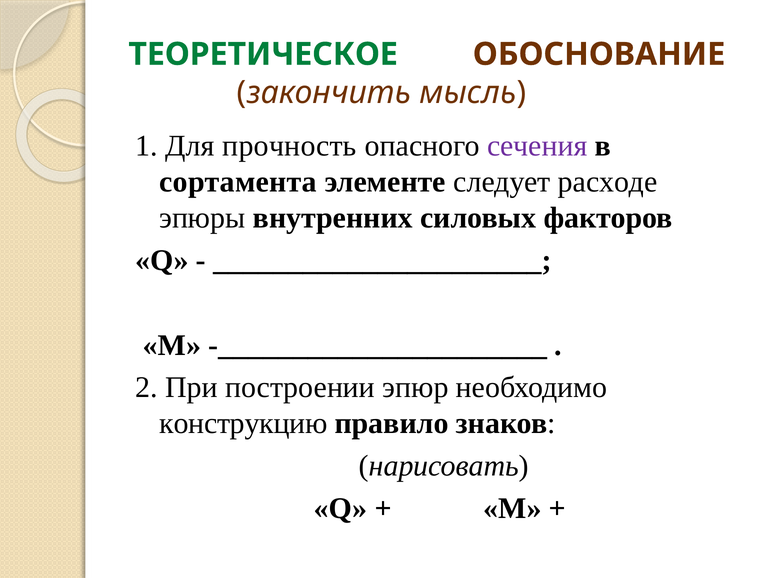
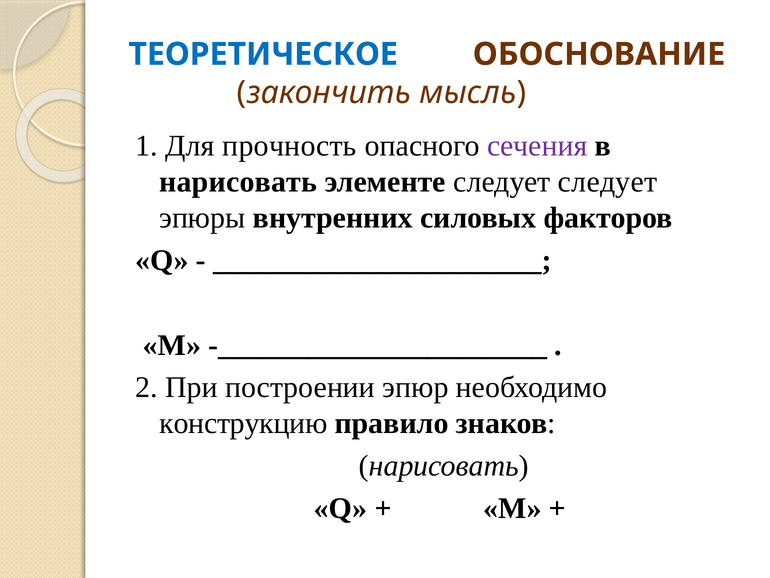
ТЕОРЕТИЧЕСКОЕ colour: green -> blue
сортамента at (238, 182): сортамента -> нарисовать
следует расходе: расходе -> следует
